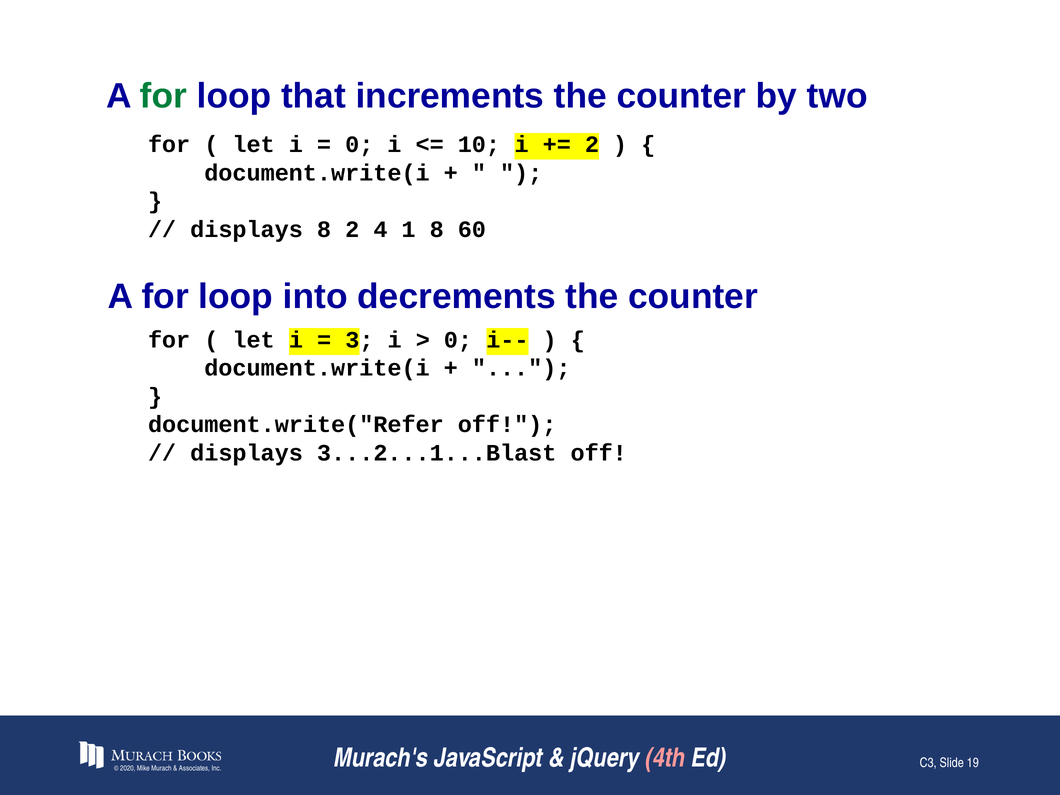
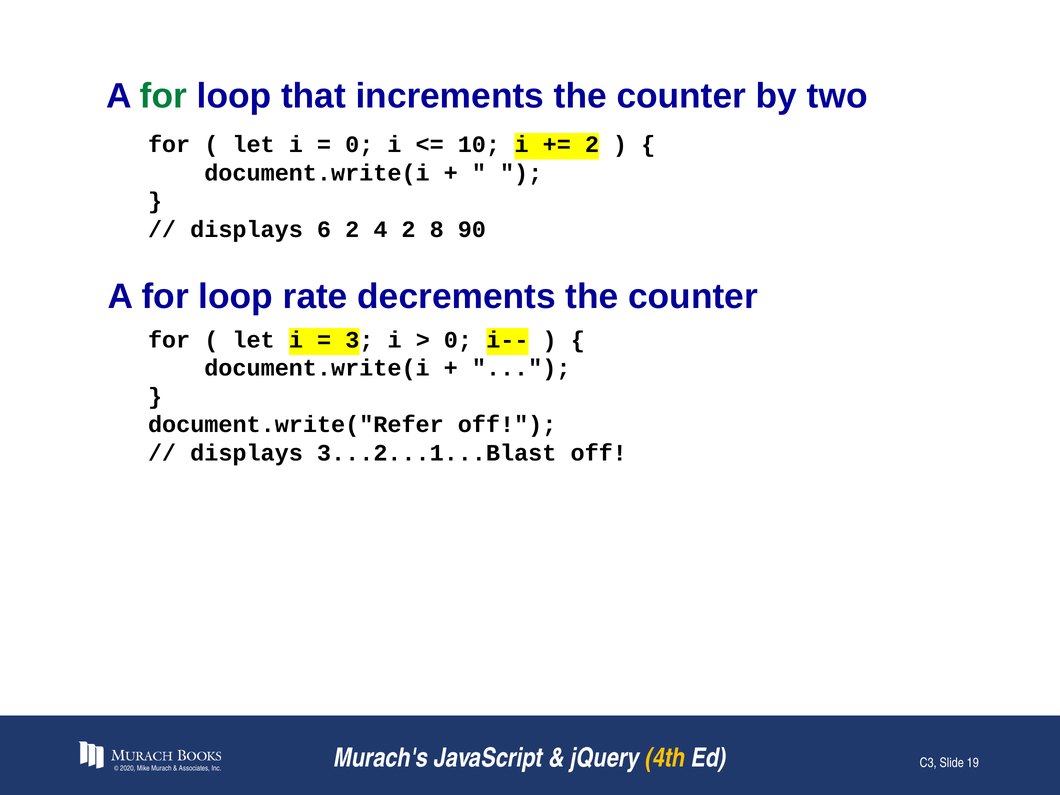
displays 8: 8 -> 6
4 1: 1 -> 2
60: 60 -> 90
into: into -> rate
4th colour: pink -> yellow
